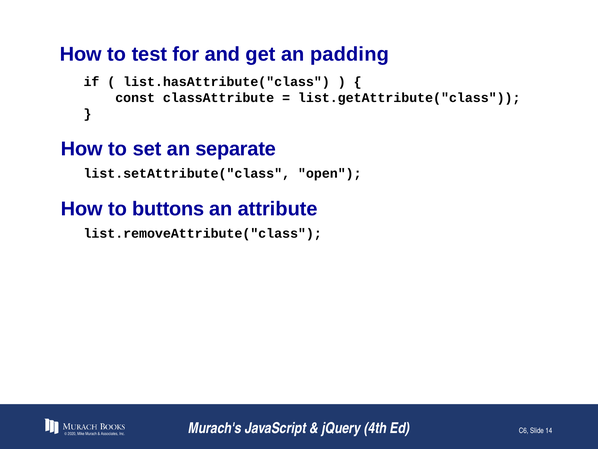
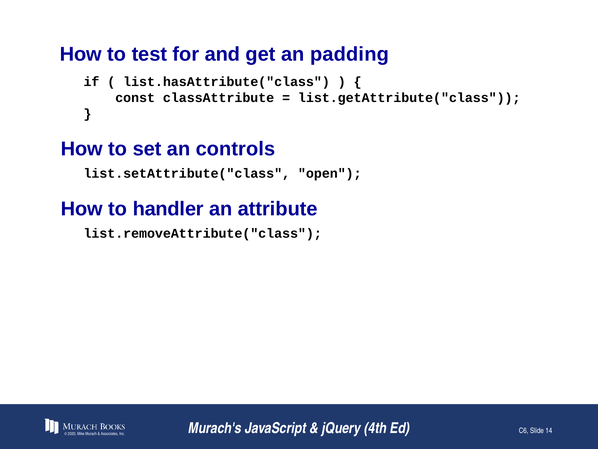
separate: separate -> controls
buttons: buttons -> handler
